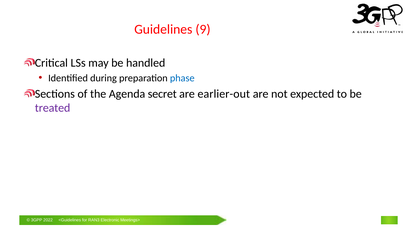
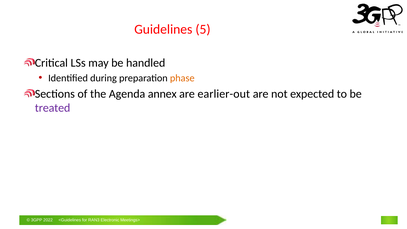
9: 9 -> 5
phase colour: blue -> orange
secret: secret -> annex
